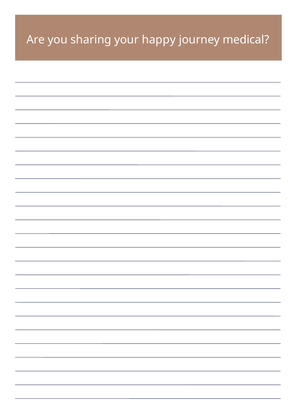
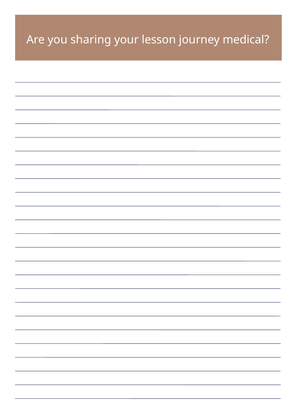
happy: happy -> lesson
